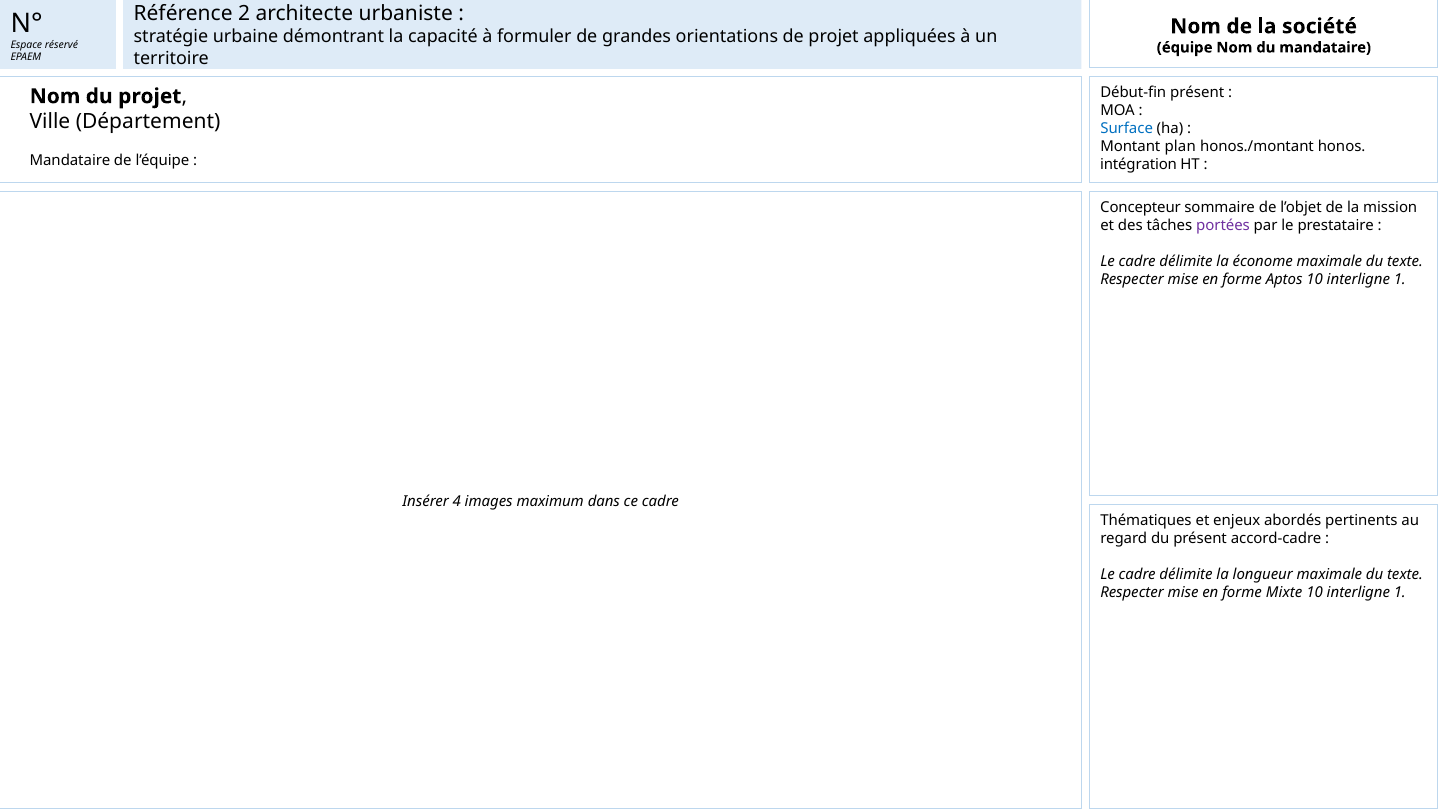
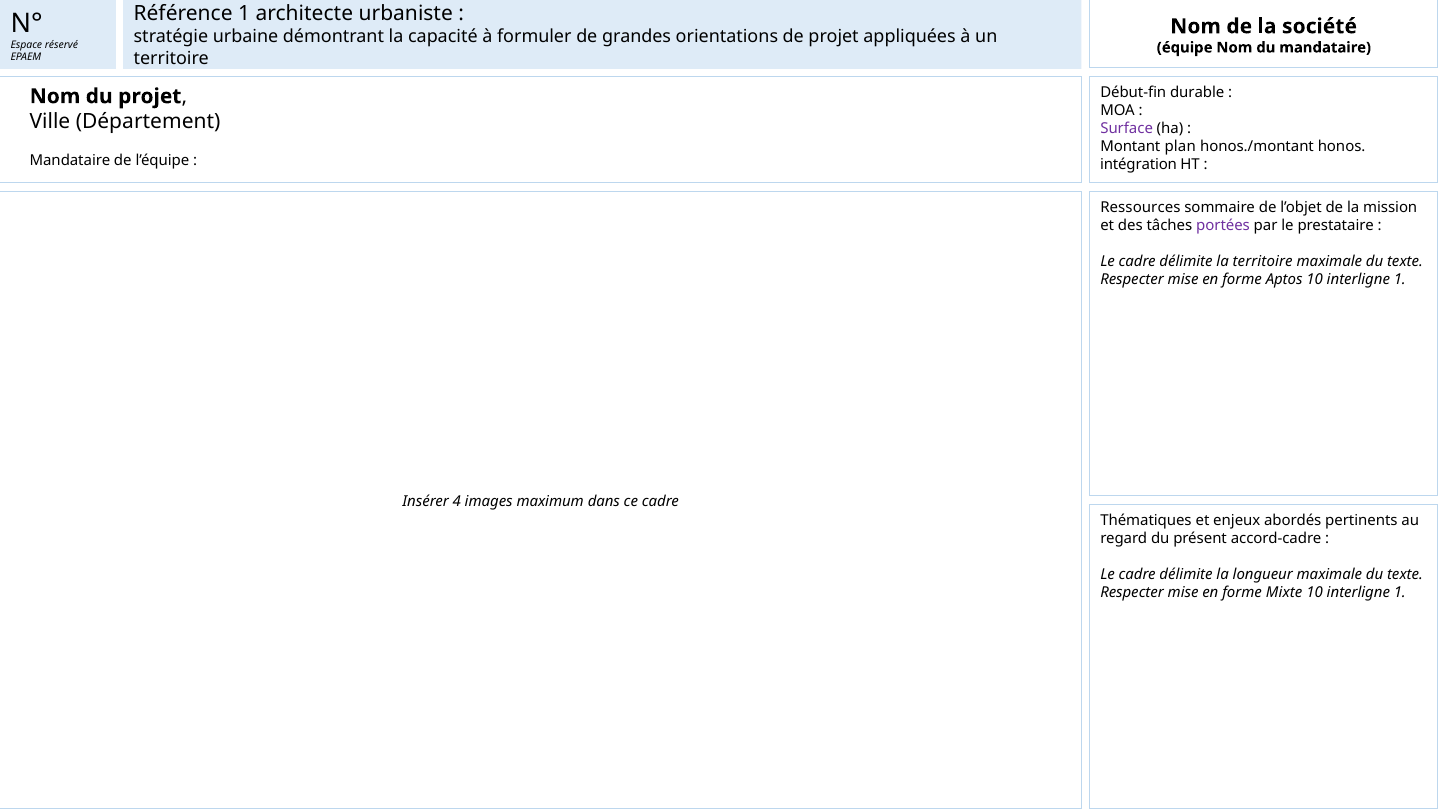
Référence 2: 2 -> 1
Début-fin présent: présent -> durable
Surface colour: blue -> purple
Concepteur: Concepteur -> Ressources
la économe: économe -> territoire
